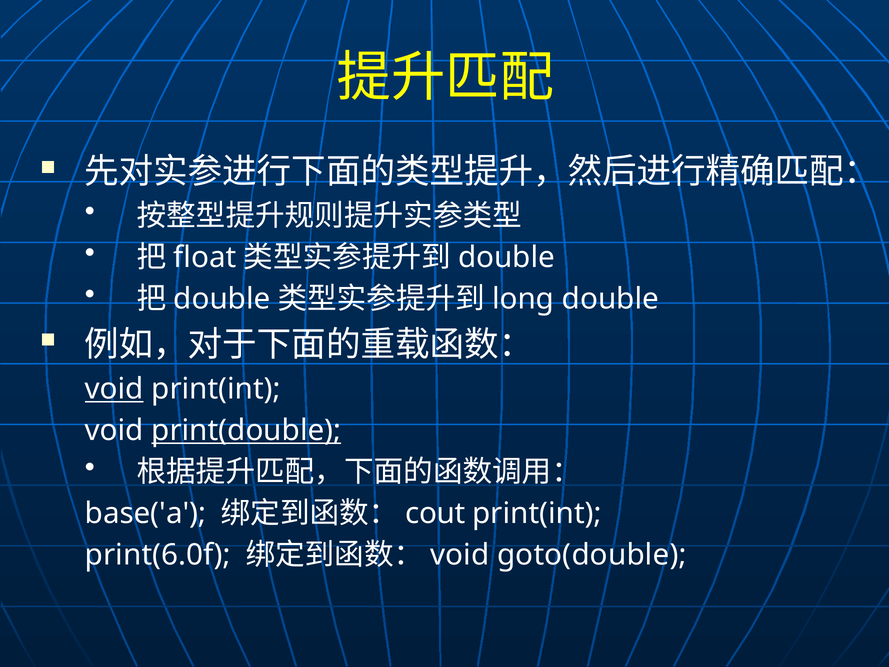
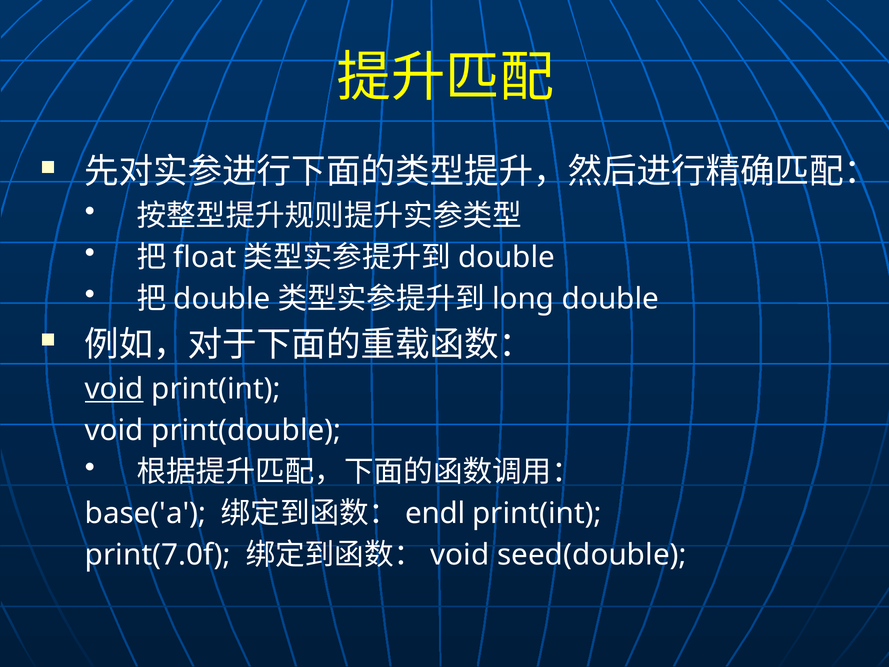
print(double underline: present -> none
cout: cout -> endl
print(6.0f: print(6.0f -> print(7.0f
goto(double: goto(double -> seed(double
